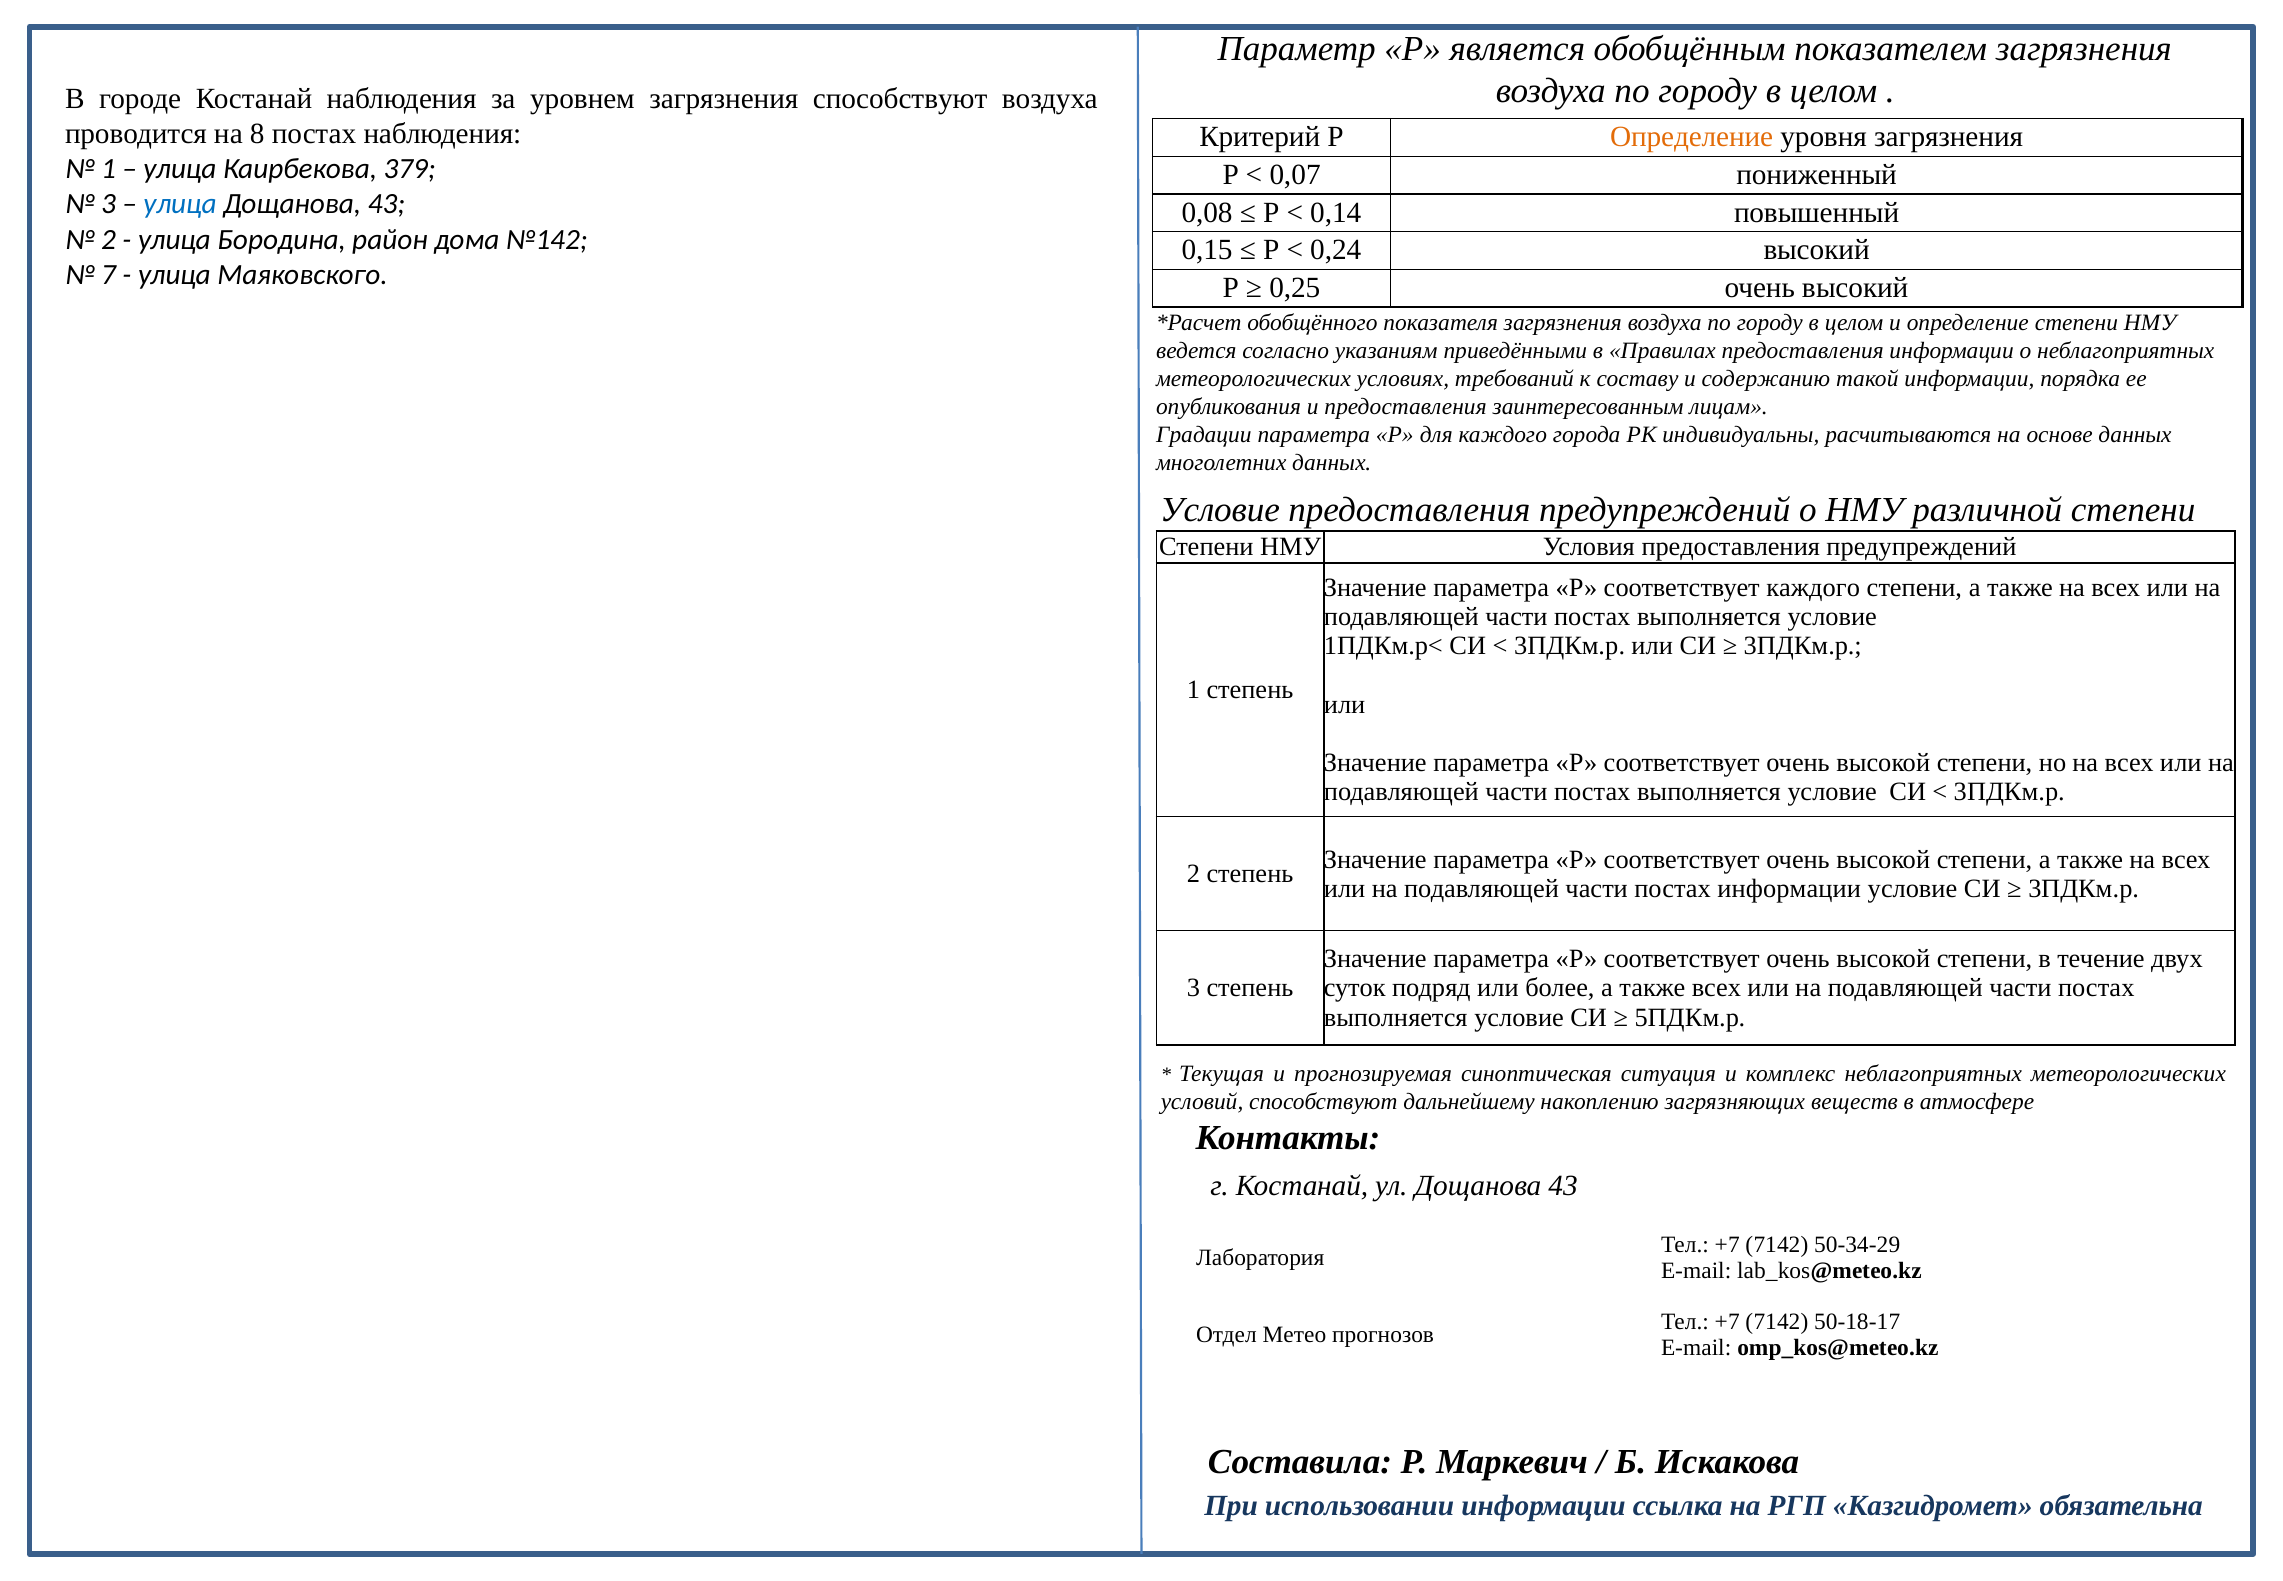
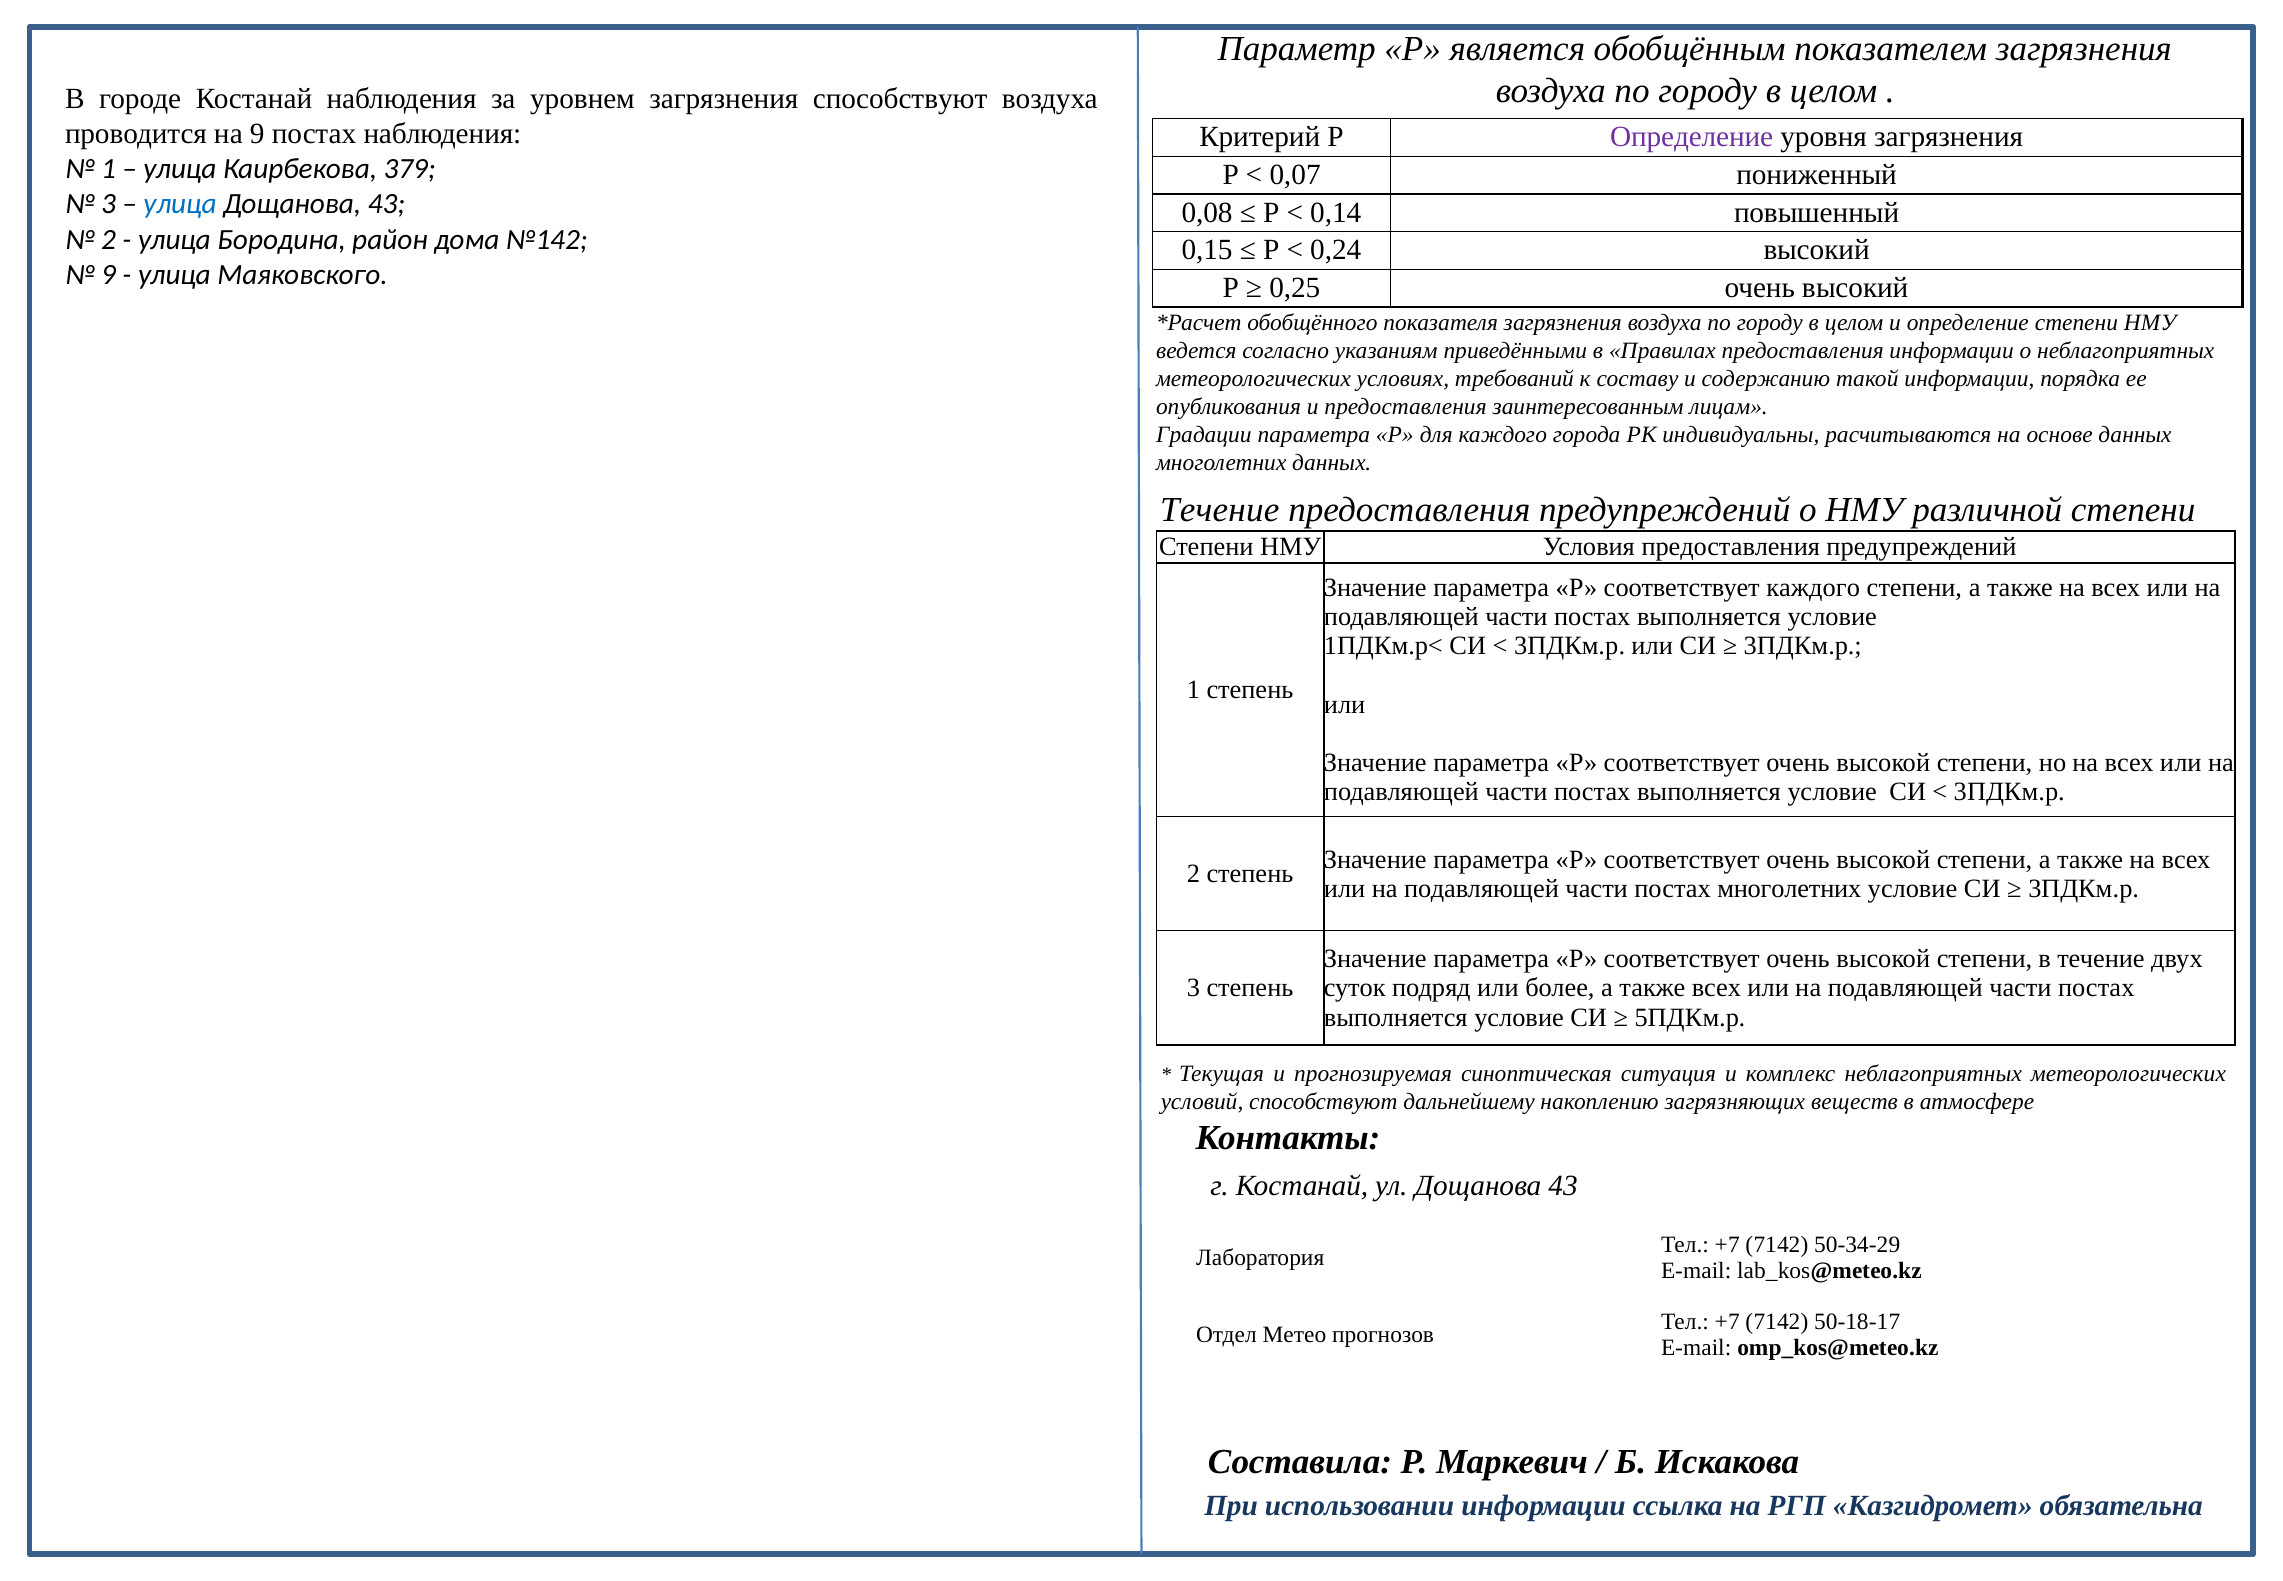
на 8: 8 -> 9
Определение at (1692, 137) colour: orange -> purple
7 at (109, 274): 7 -> 9
Условие at (1220, 510): Условие -> Течение
постах информации: информации -> многолетних
